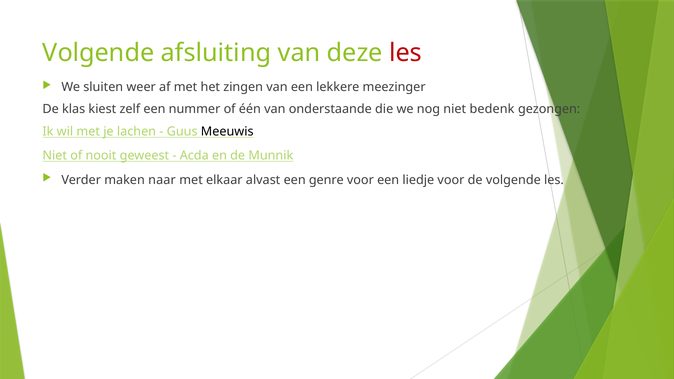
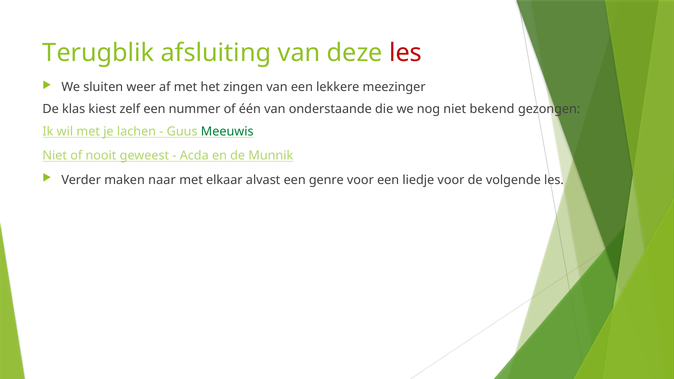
Volgende at (98, 53): Volgende -> Terugblik
bedenk: bedenk -> bekend
Meeuwis colour: black -> green
